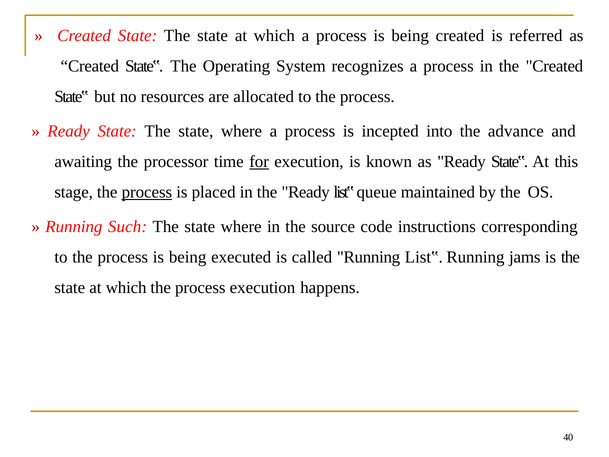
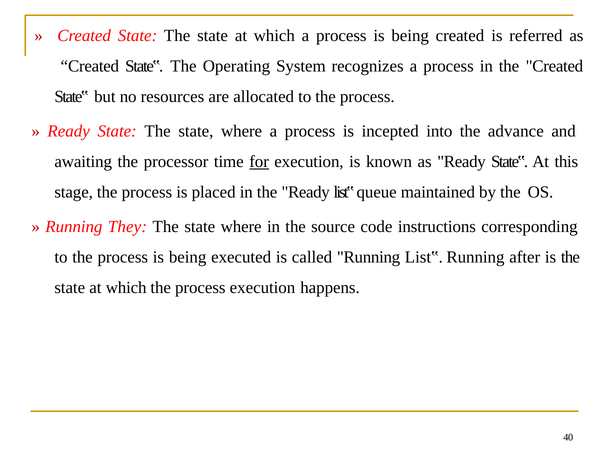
process at (147, 192) underline: present -> none
Such: Such -> They
jams: jams -> after
